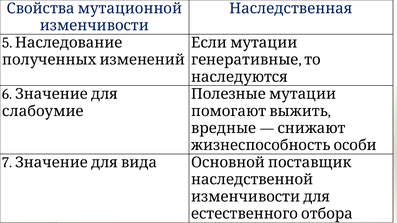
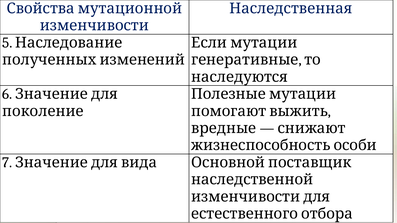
слабоумие: слабоумие -> поколение
